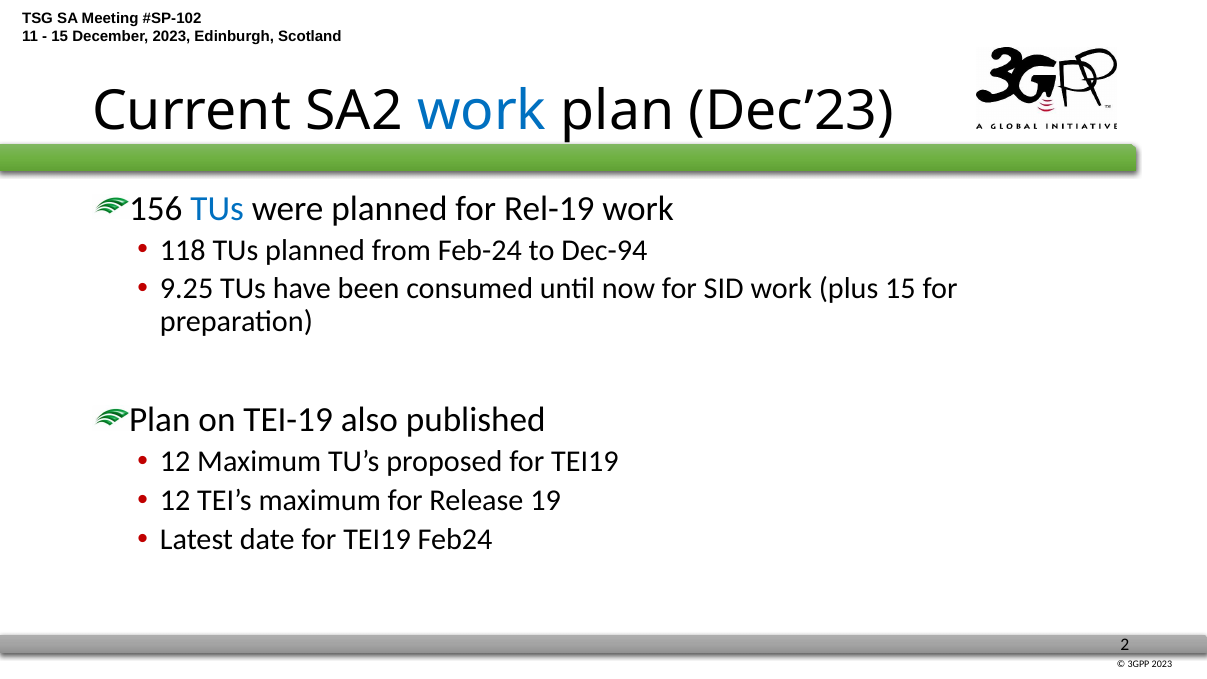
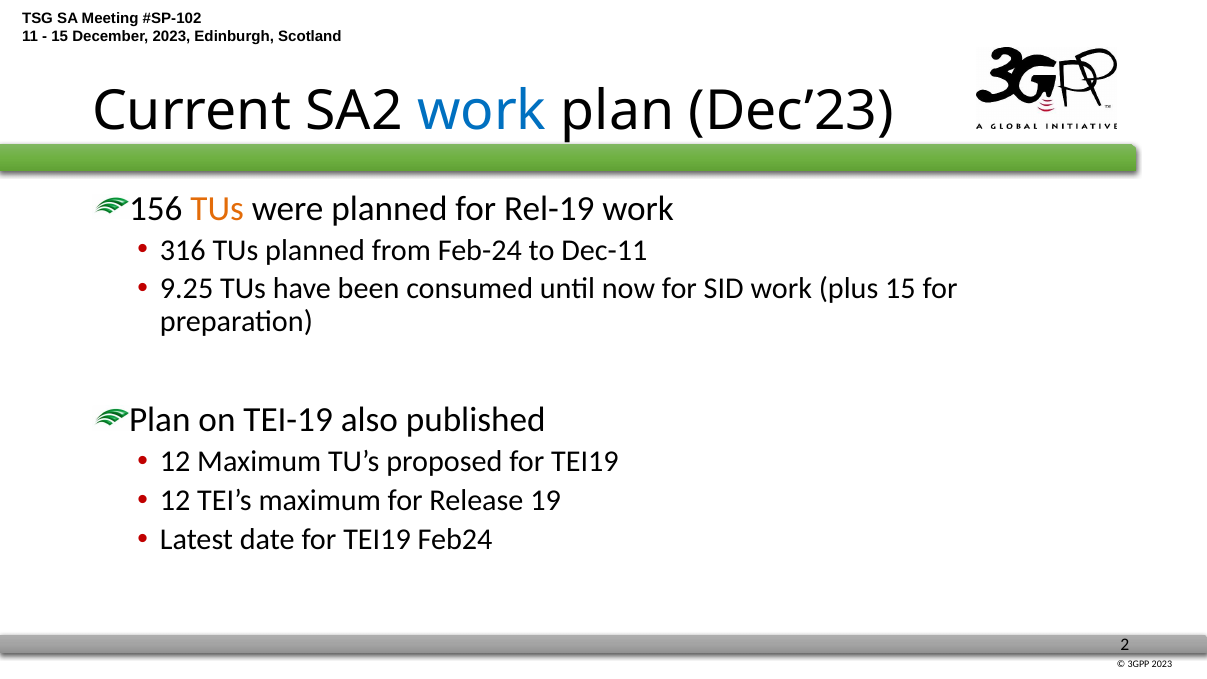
TUs at (217, 208) colour: blue -> orange
118: 118 -> 316
Dec-94: Dec-94 -> Dec-11
